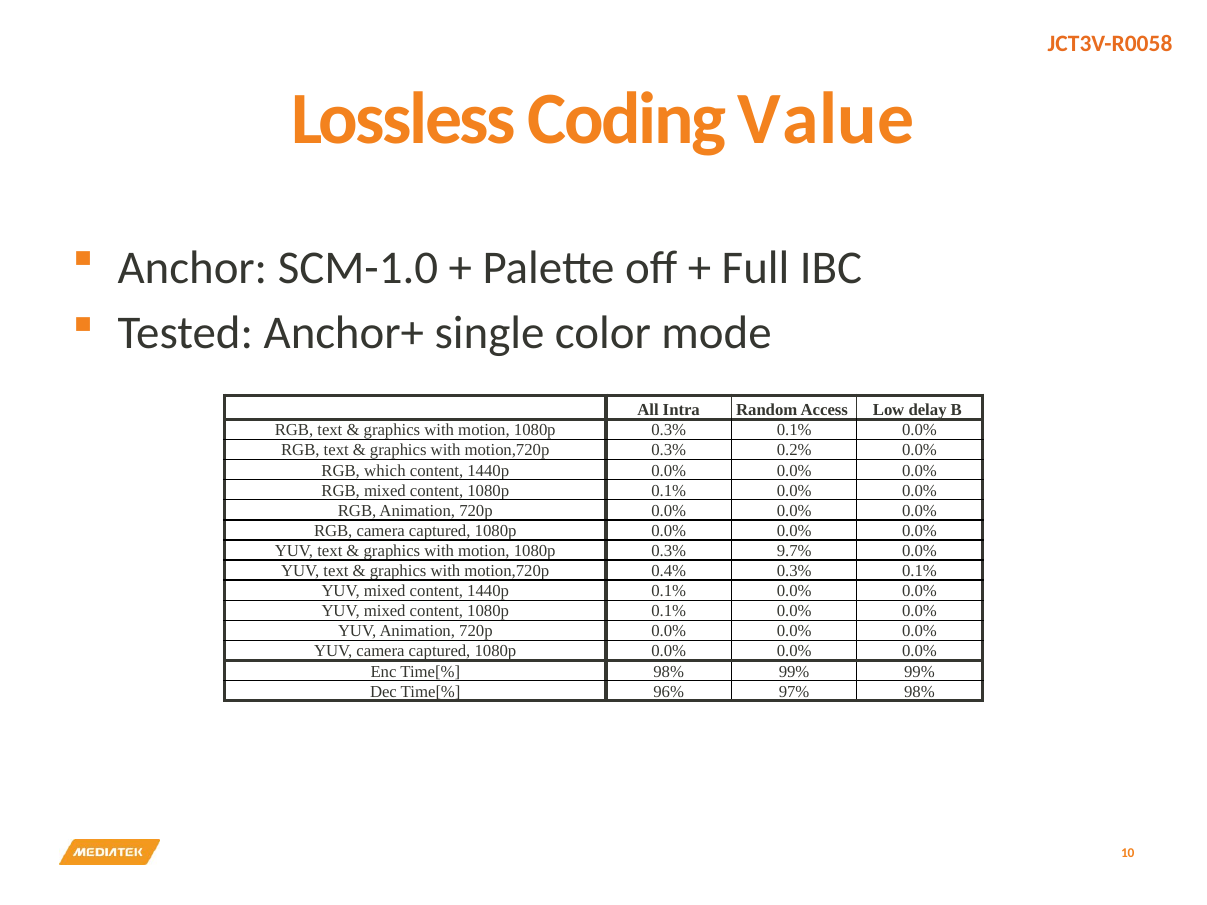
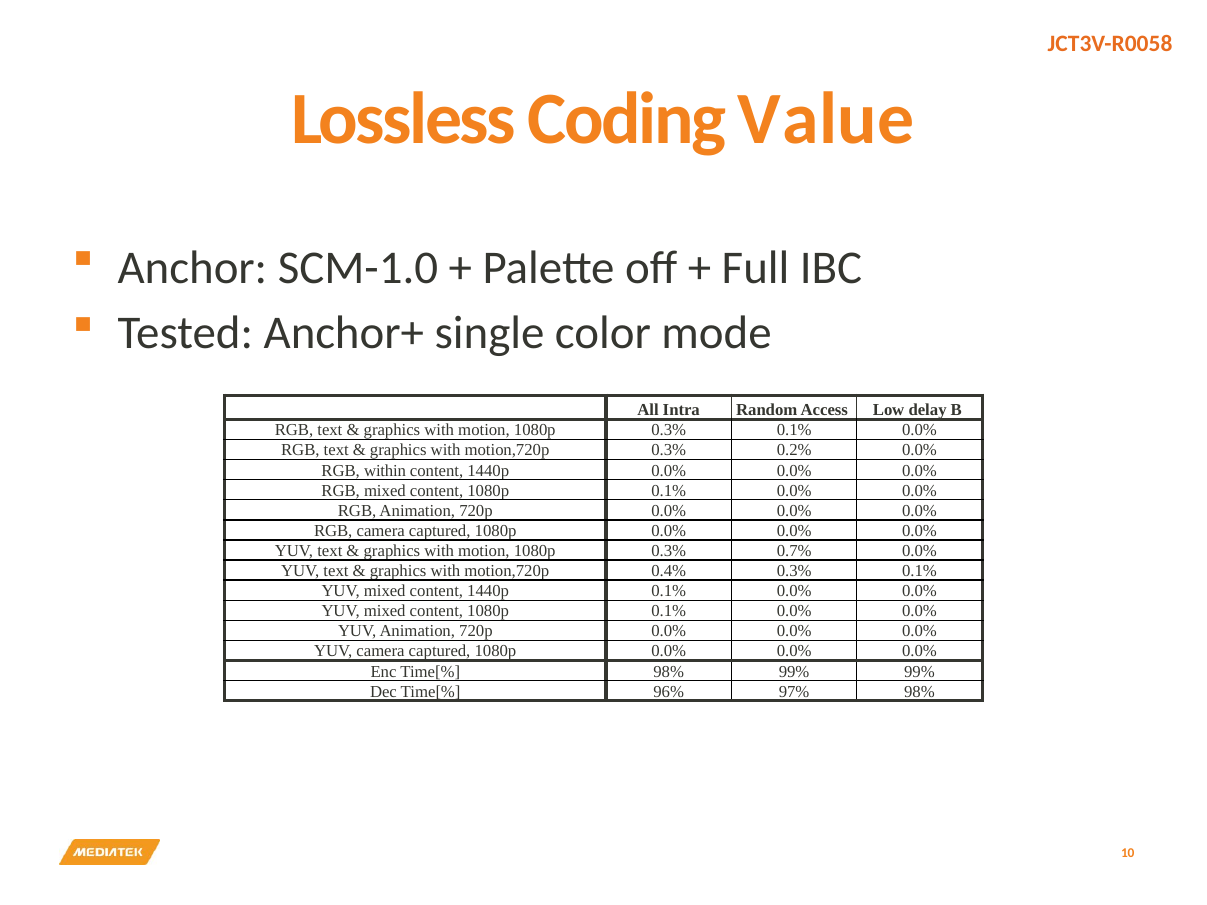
which: which -> within
9.7%: 9.7% -> 0.7%
